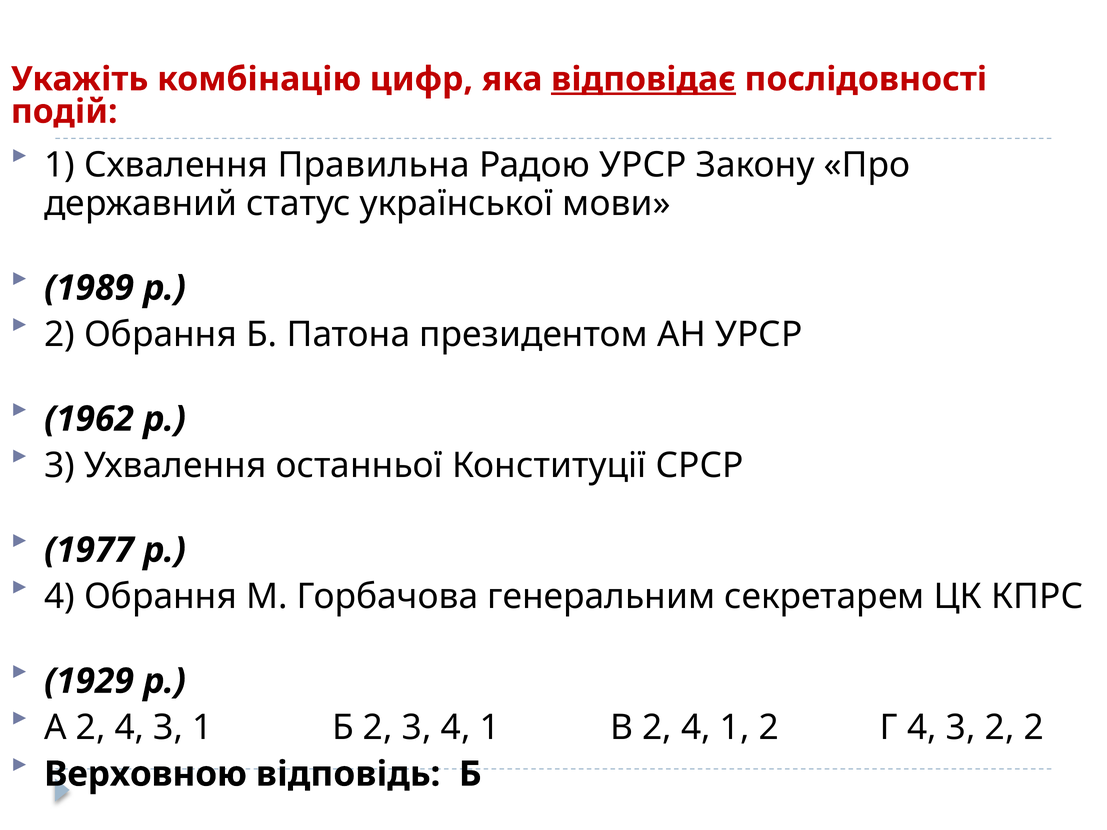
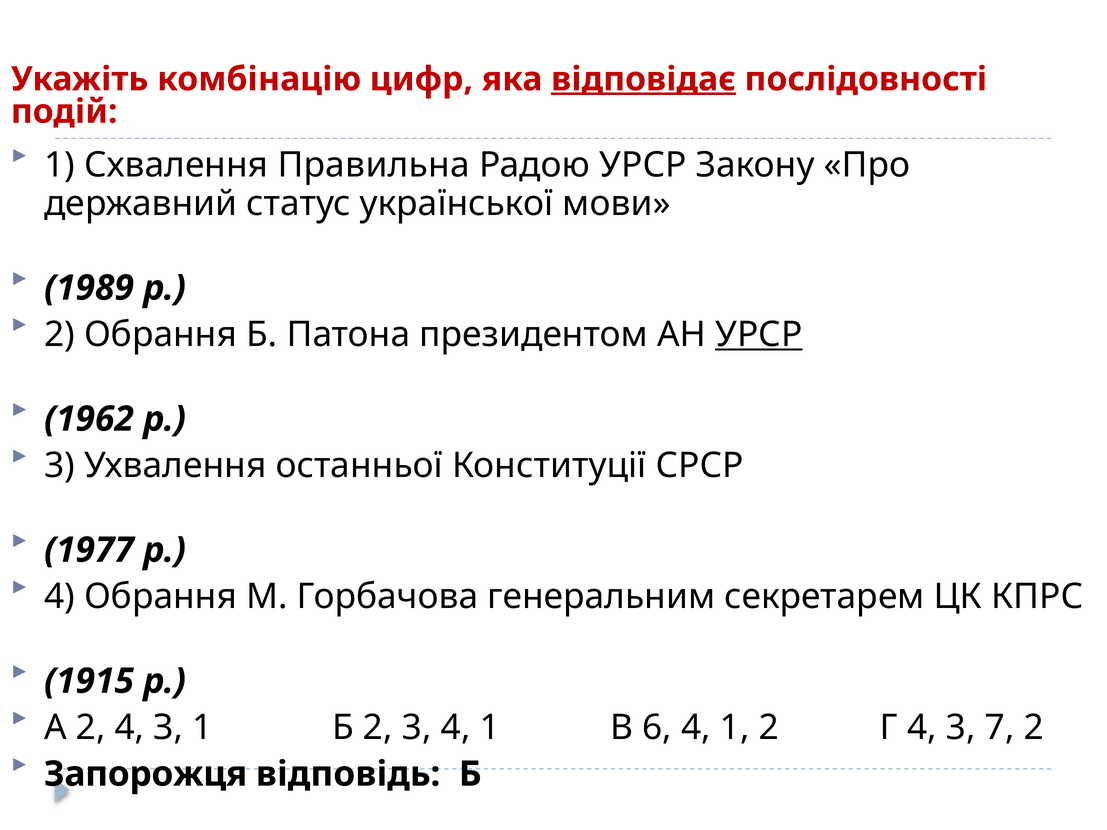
УРСР at (759, 335) underline: none -> present
1929: 1929 -> 1915
В 2: 2 -> 6
3 2: 2 -> 7
Верховною: Верховною -> Запорожця
